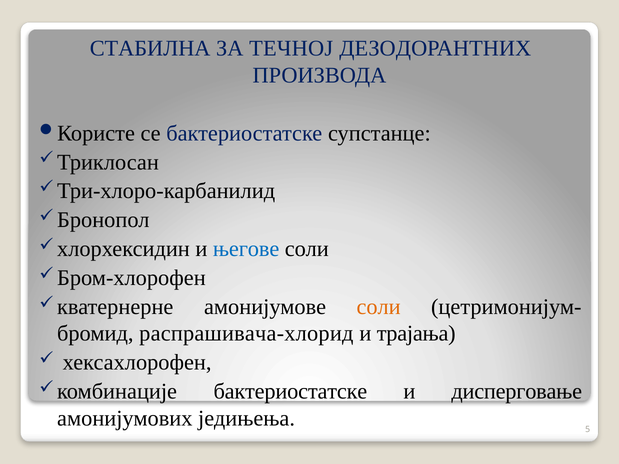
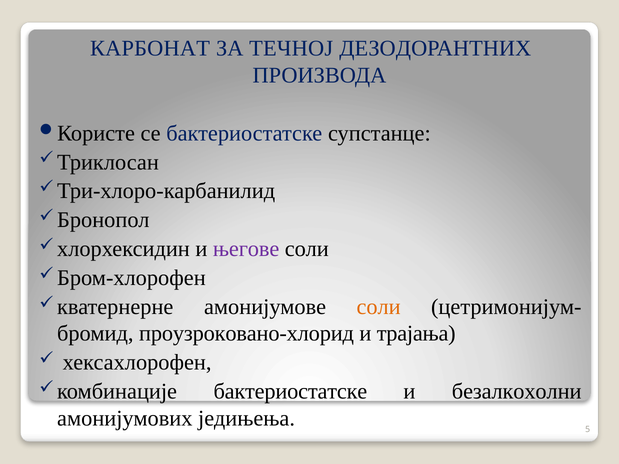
СТАБИЛНА: СТАБИЛНА -> КАРБОНАТ
његове colour: blue -> purple
распрашивача-хлорид: распрашивача-хлорид -> проузроковано-хлорид
дисперговање: дисперговање -> безалкохолни
